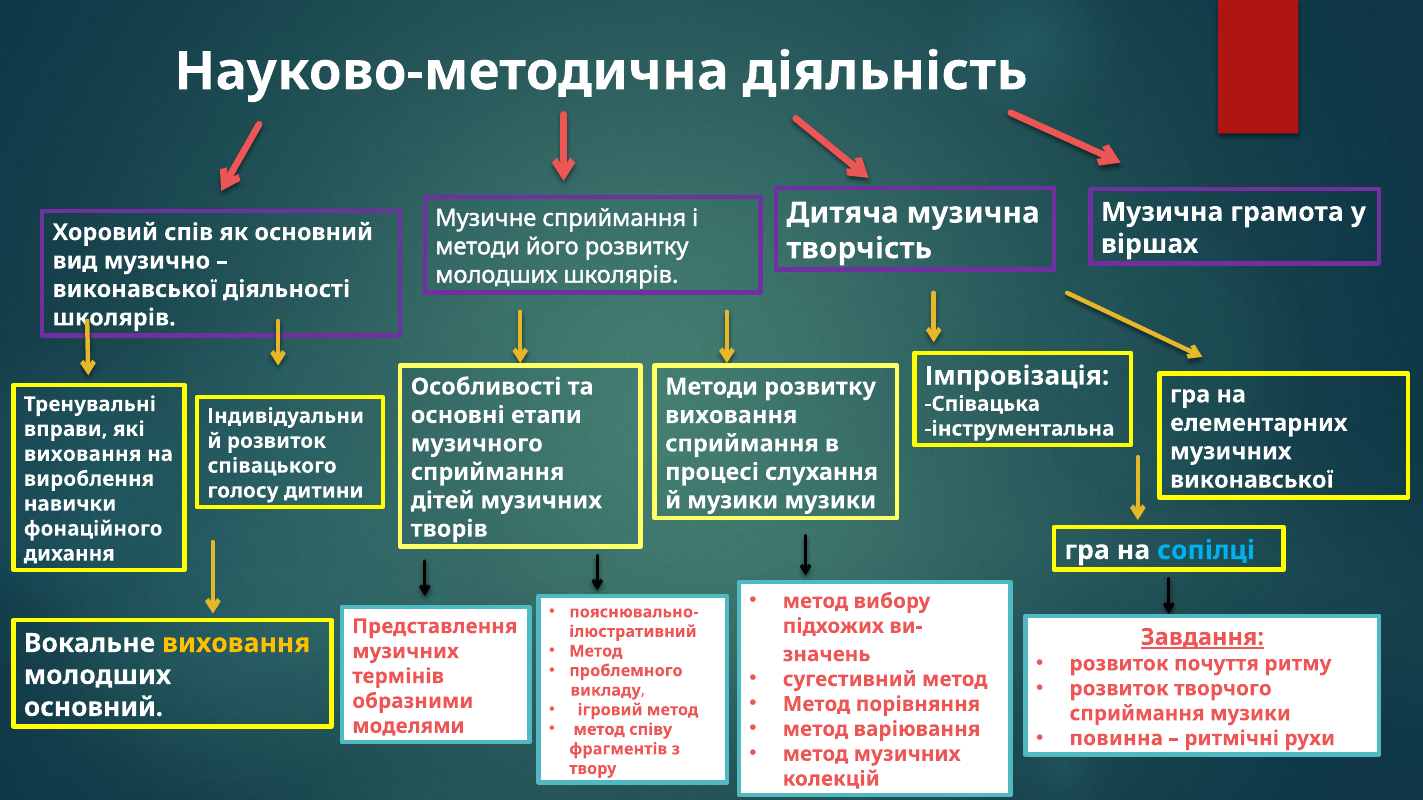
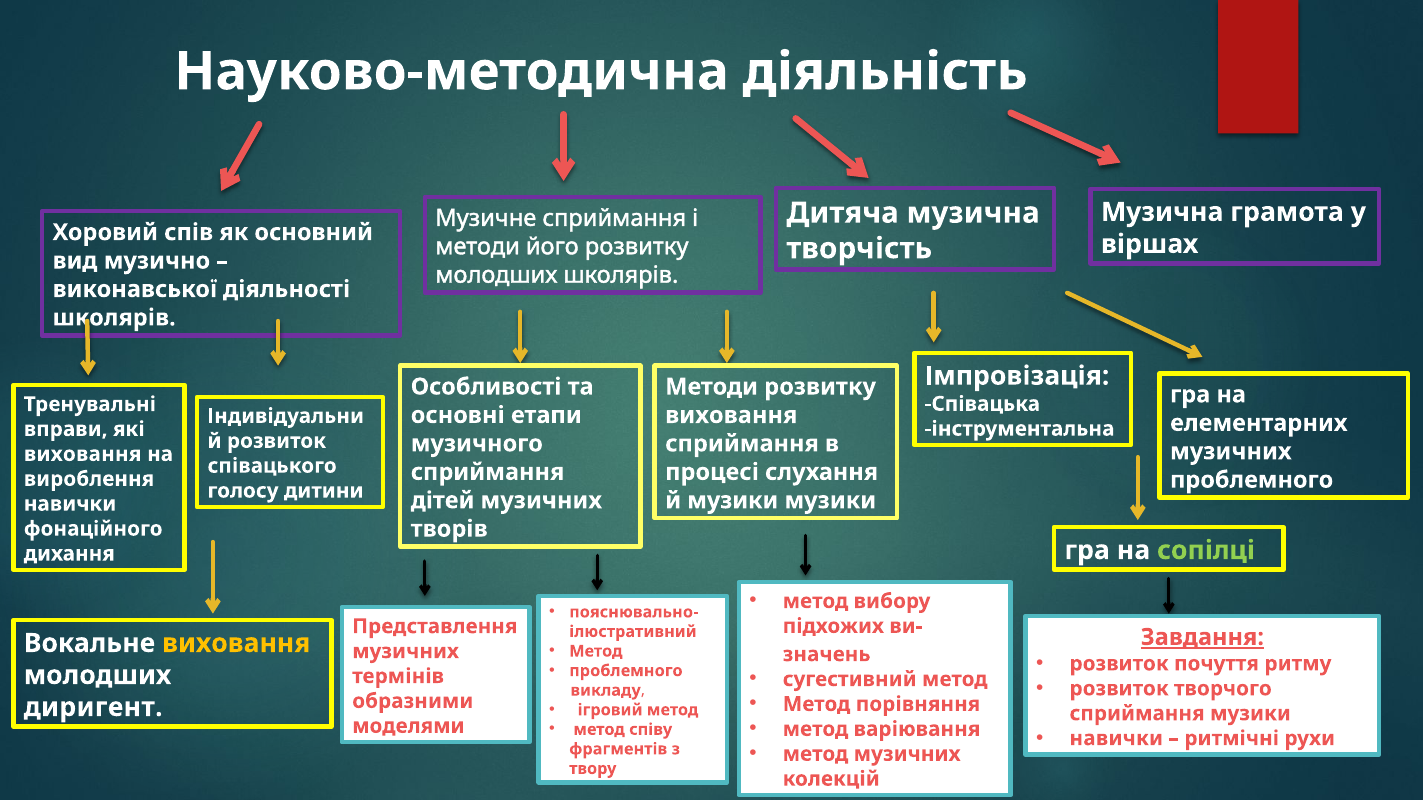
виконавської at (1252, 480): виконавської -> проблемного
сопілці colour: light blue -> light green
основний at (93, 708): основний -> диригент
повинна at (1116, 739): повинна -> навички
